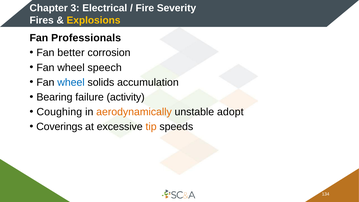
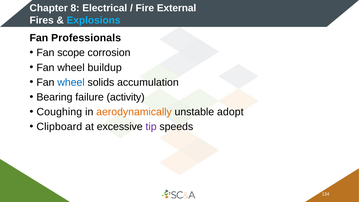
3: 3 -> 8
Severity: Severity -> External
Explosions colour: yellow -> light blue
better: better -> scope
speech: speech -> buildup
Coverings: Coverings -> Clipboard
tip colour: orange -> purple
